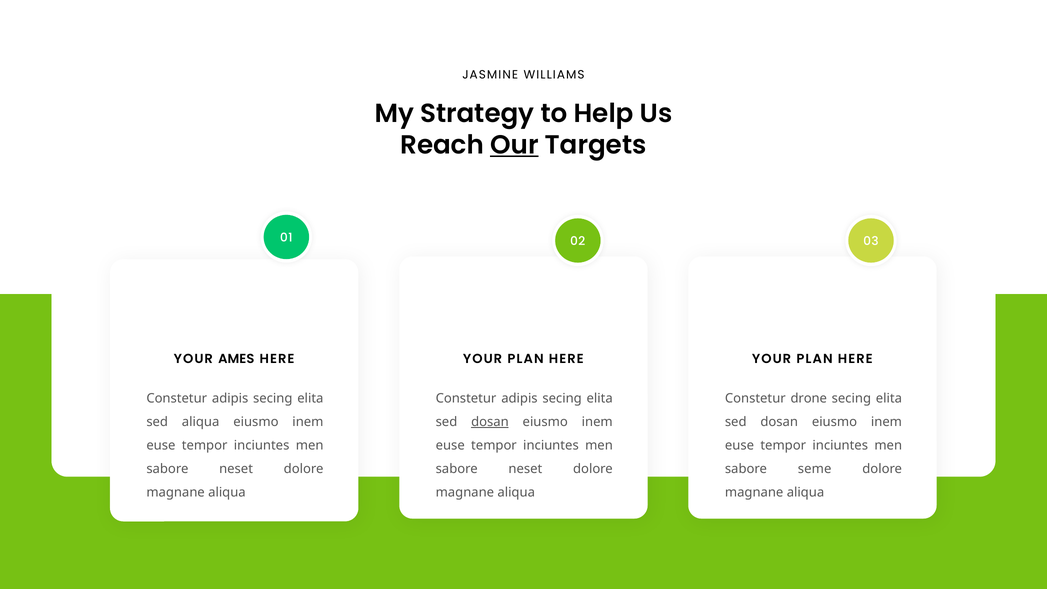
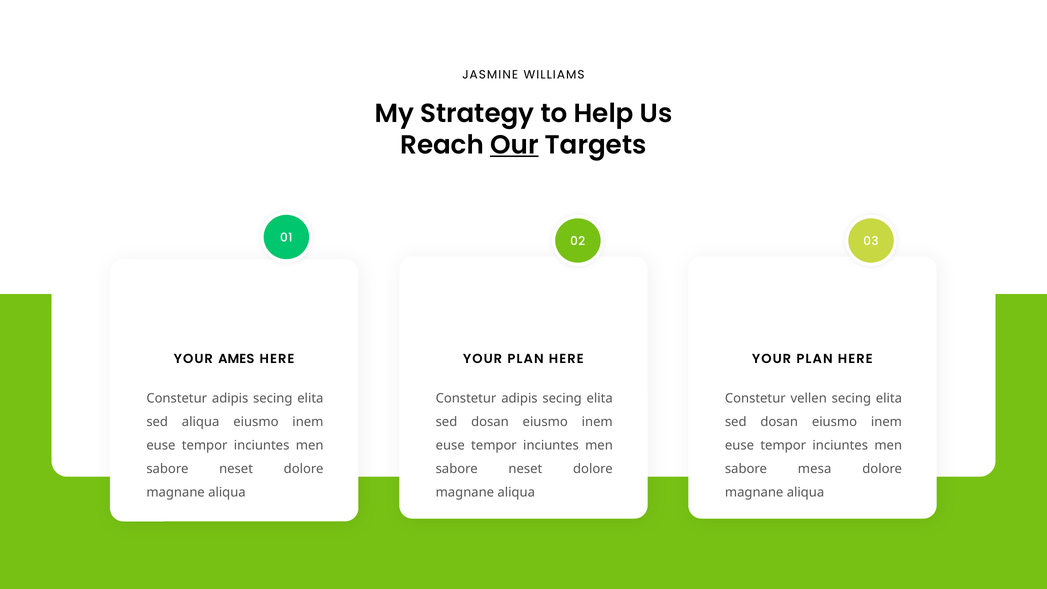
drone: drone -> vellen
dosan at (490, 422) underline: present -> none
seme: seme -> mesa
